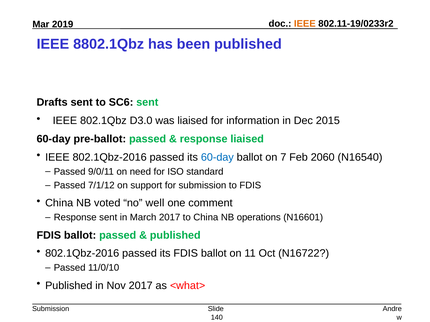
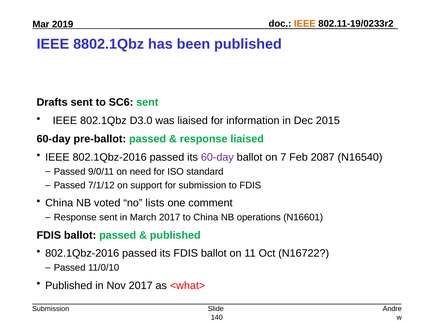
60-day at (217, 157) colour: blue -> purple
2060: 2060 -> 2087
well: well -> lists
